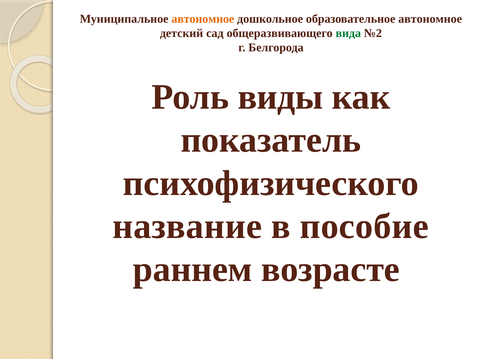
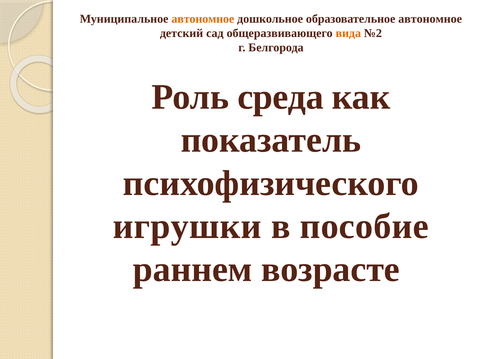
вида colour: green -> orange
виды: виды -> среда
название: название -> игрушки
